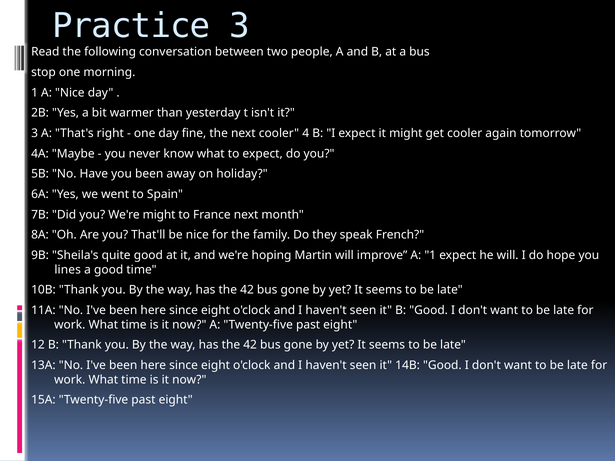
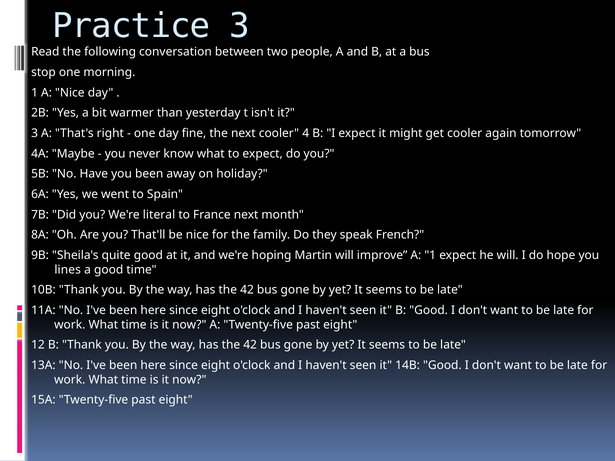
We're might: might -> literal
